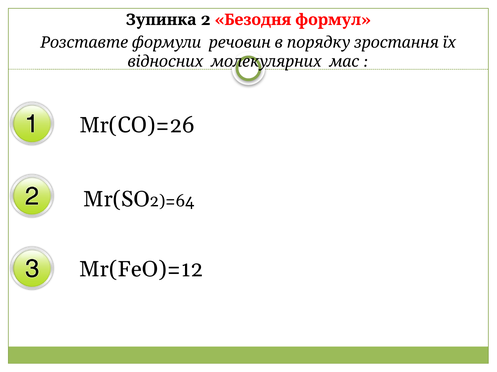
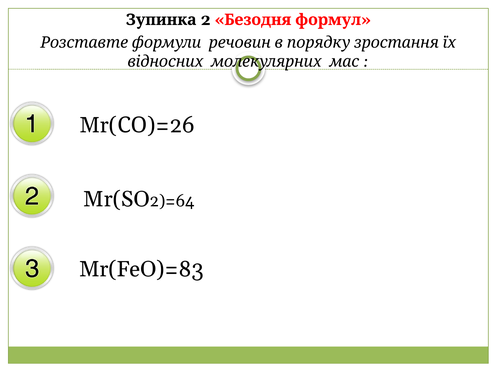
Mr(FeO)=12: Mr(FeO)=12 -> Mr(FeO)=83
